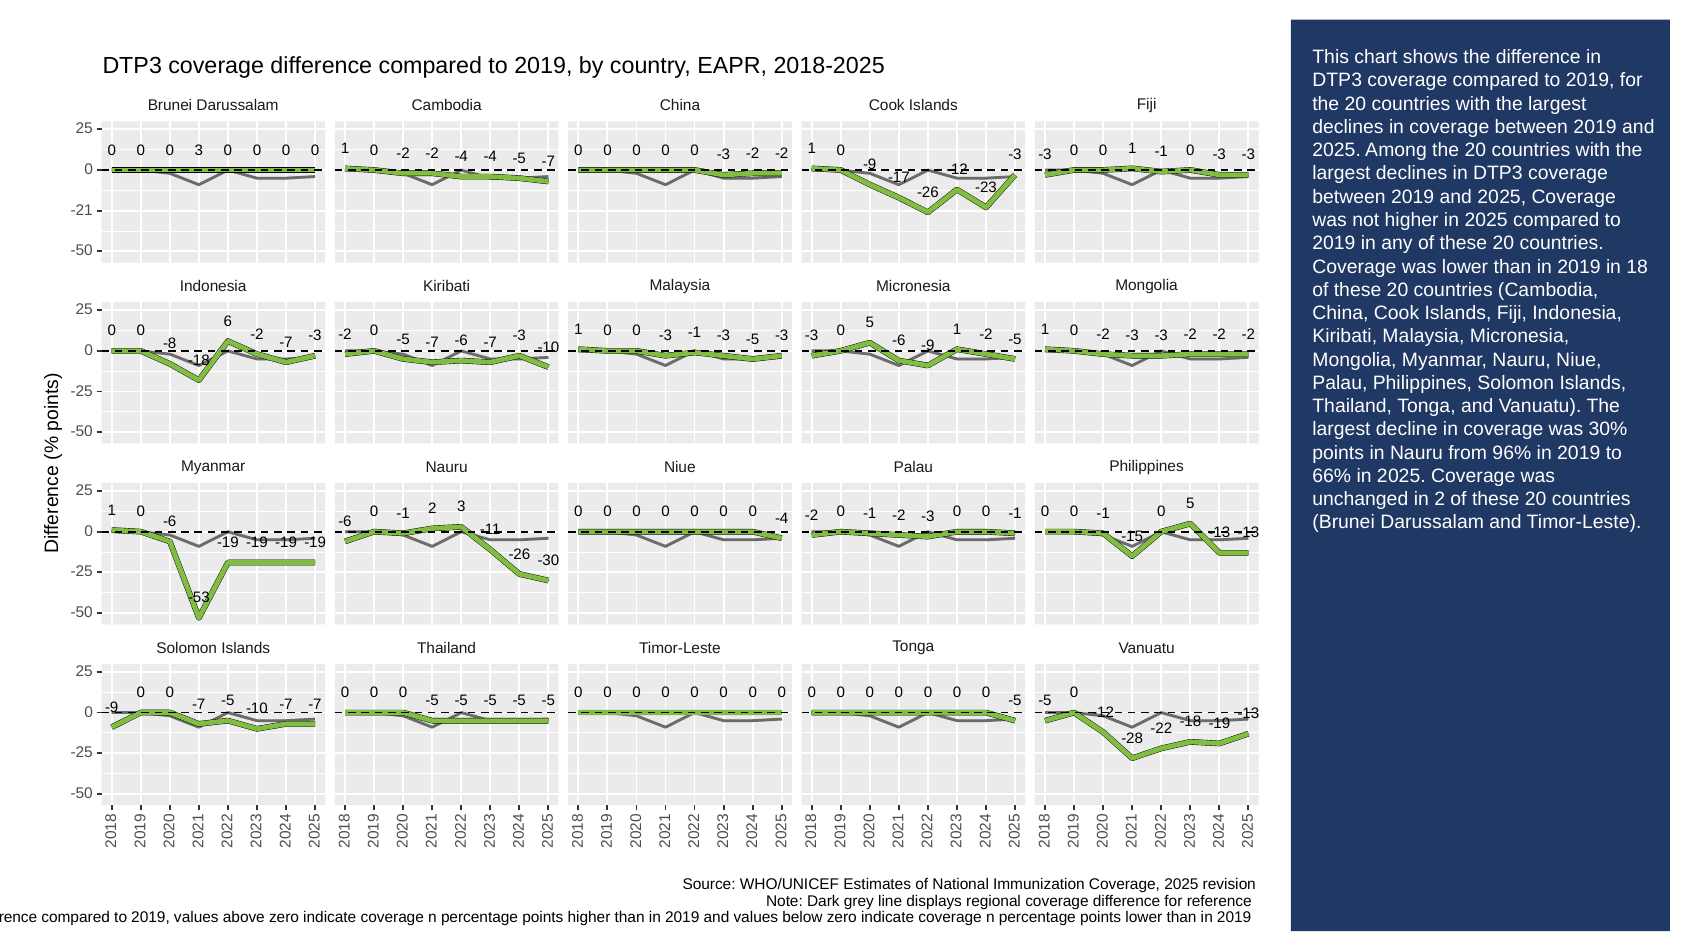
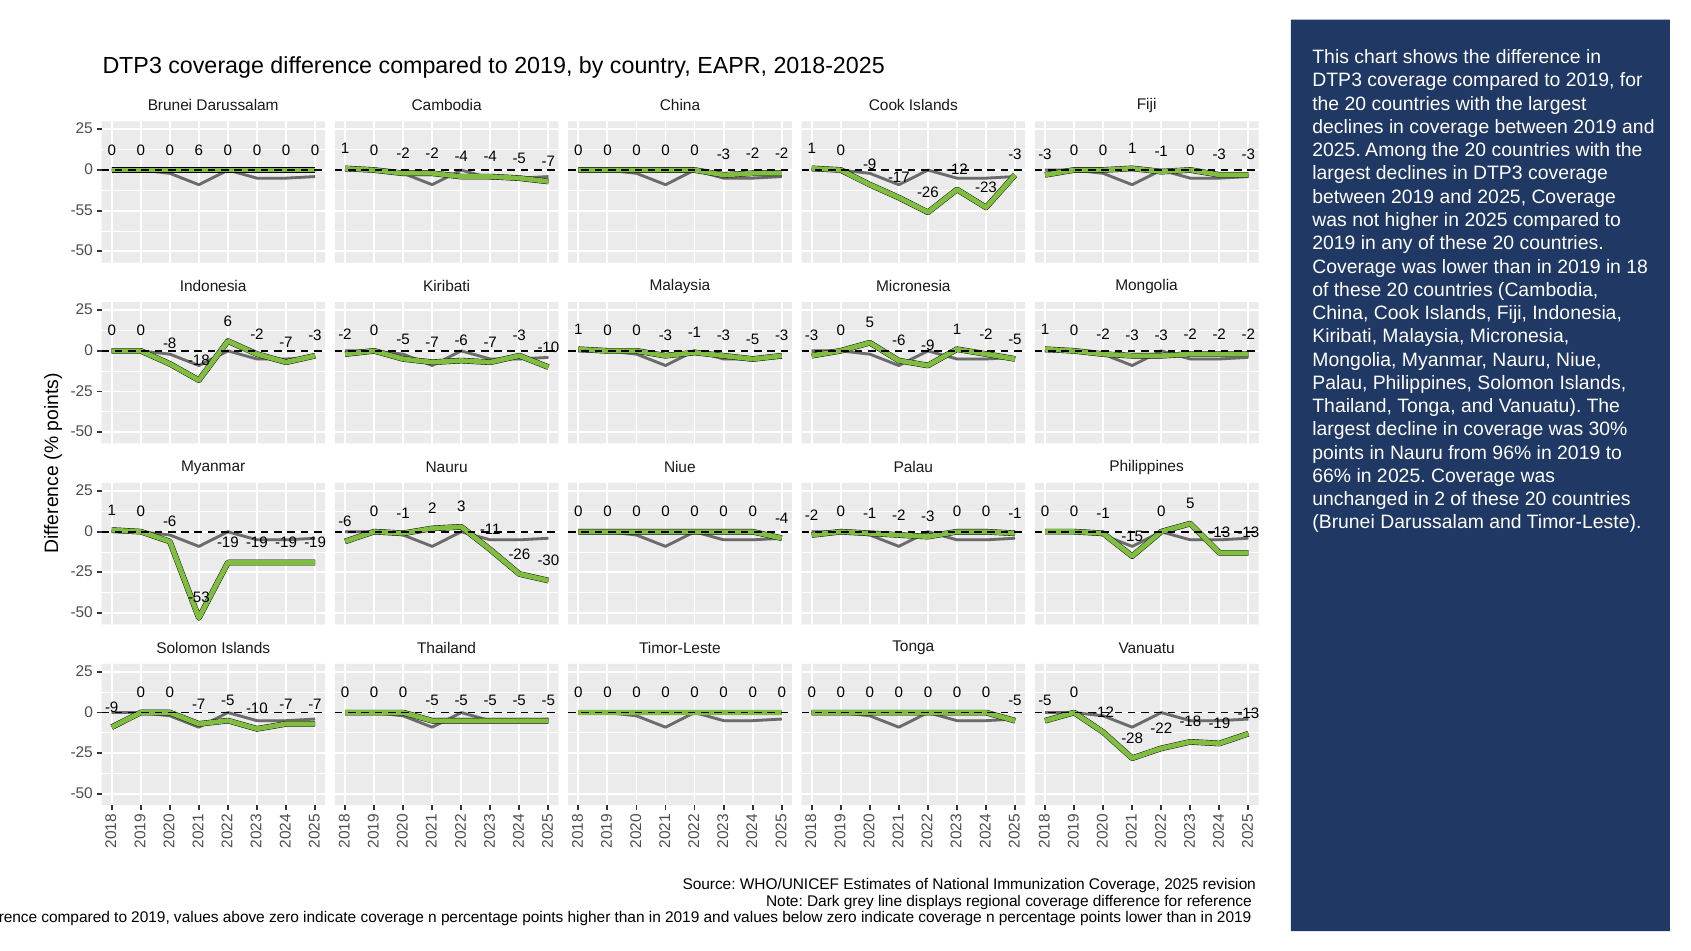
0 3: 3 -> 6
-21: -21 -> -55
